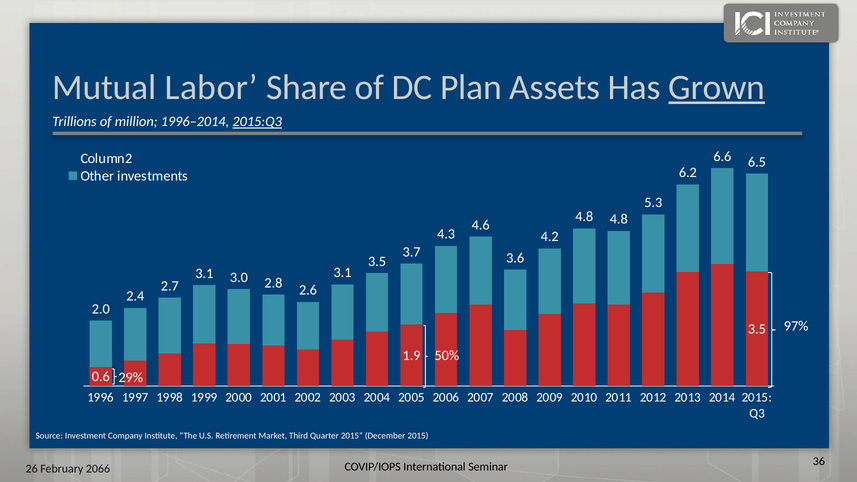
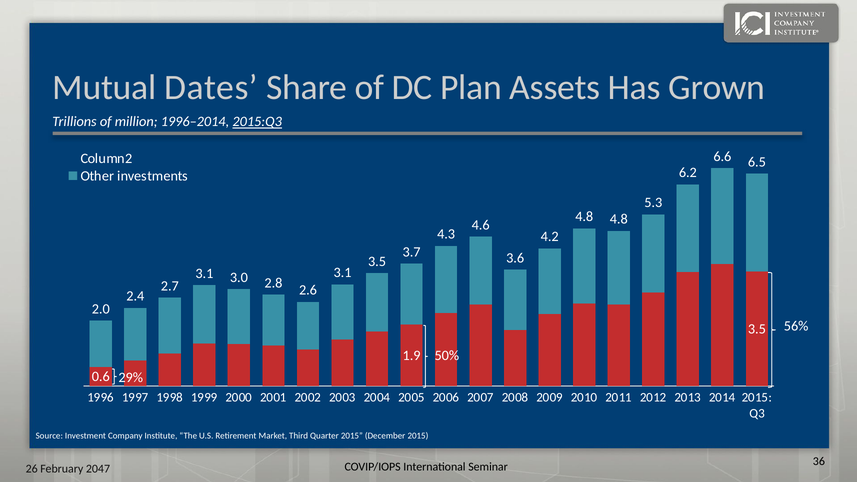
Labor: Labor -> Dates
Grown underline: present -> none
97%: 97% -> 56%
2066: 2066 -> 2047
